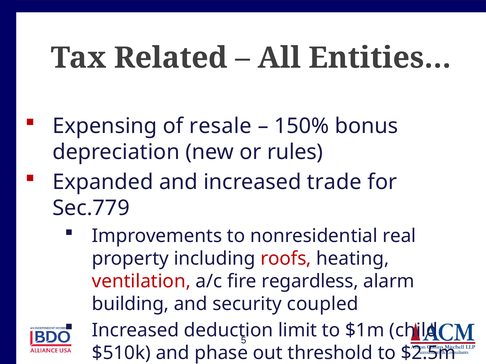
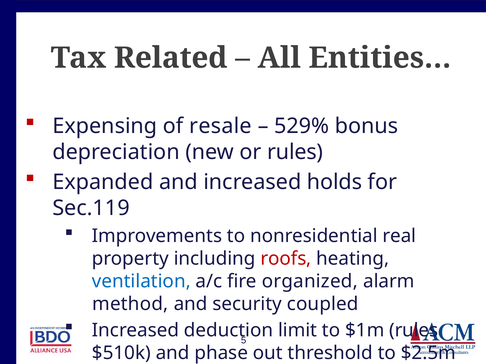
150%: 150% -> 529%
trade: trade -> holds
Sec.779: Sec.779 -> Sec.119
ventilation colour: red -> blue
regardless: regardless -> organized
building: building -> method
$1m child: child -> rules
